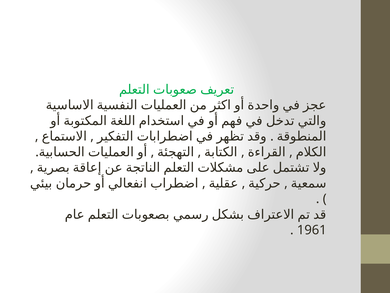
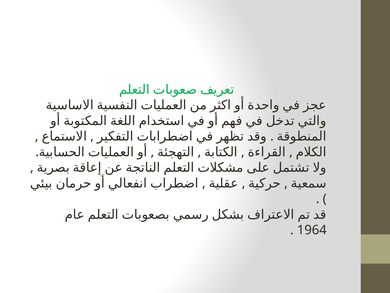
1961: 1961 -> 1964
